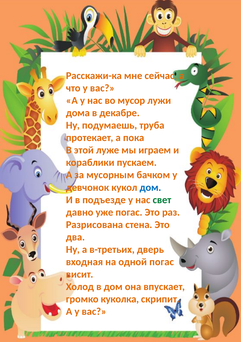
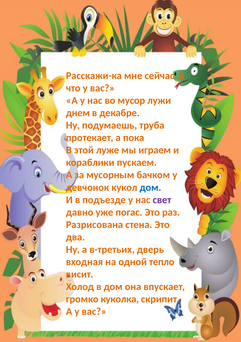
дома: дома -> днем
свет colour: green -> purple
одной погас: погас -> тепло
